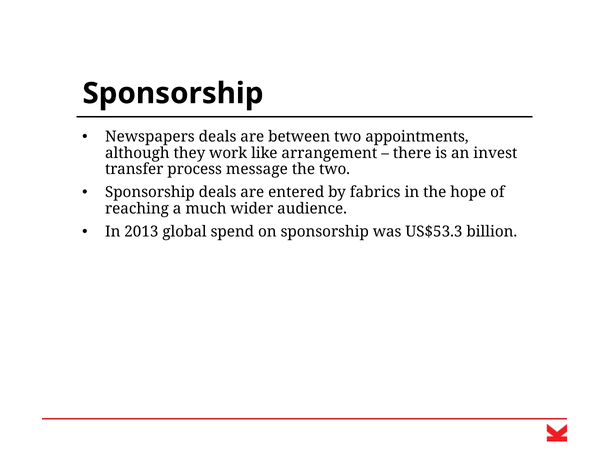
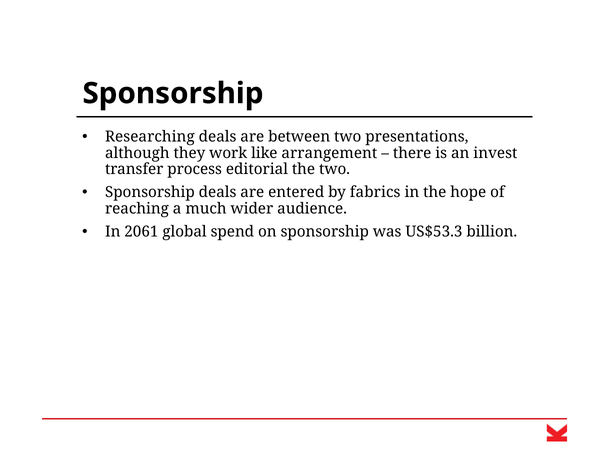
Newspapers: Newspapers -> Researching
appointments: appointments -> presentations
message: message -> editorial
2013: 2013 -> 2061
